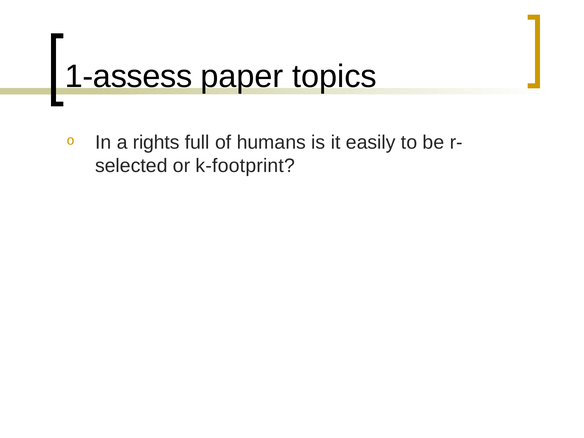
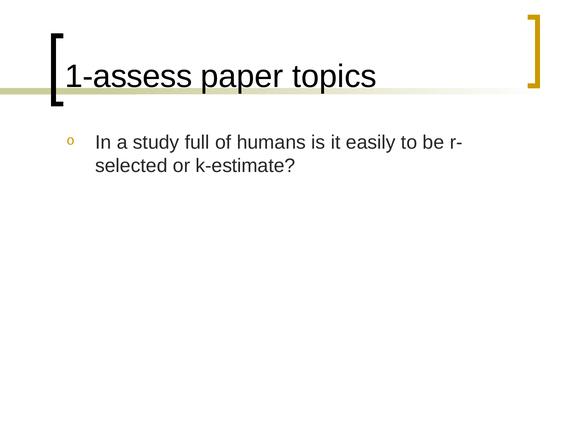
rights: rights -> study
k-footprint: k-footprint -> k-estimate
